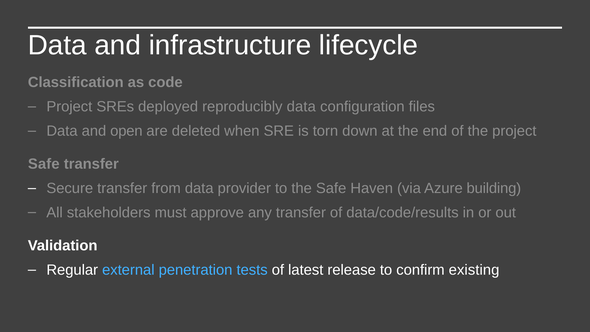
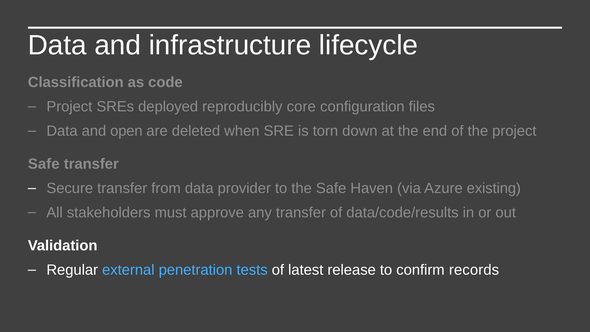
reproducibly data: data -> core
building: building -> existing
existing: existing -> records
